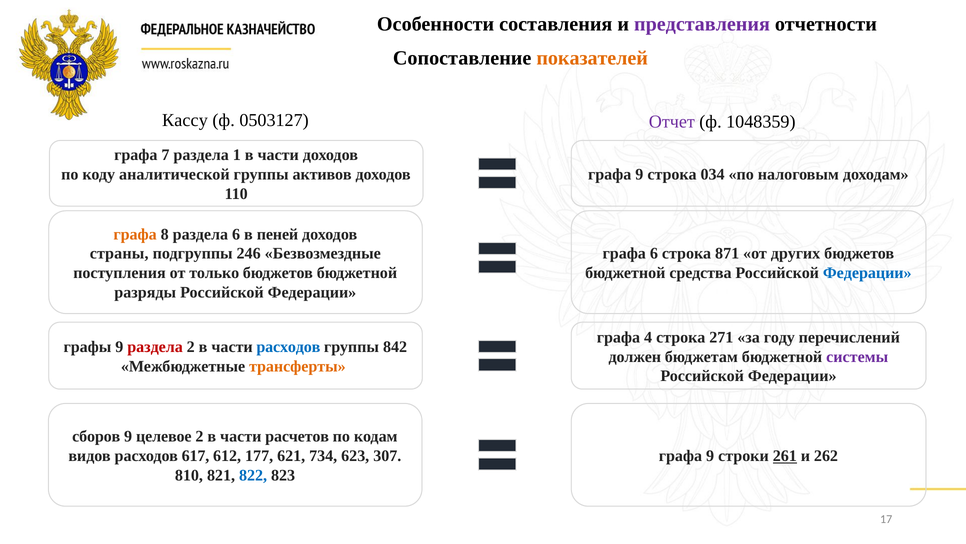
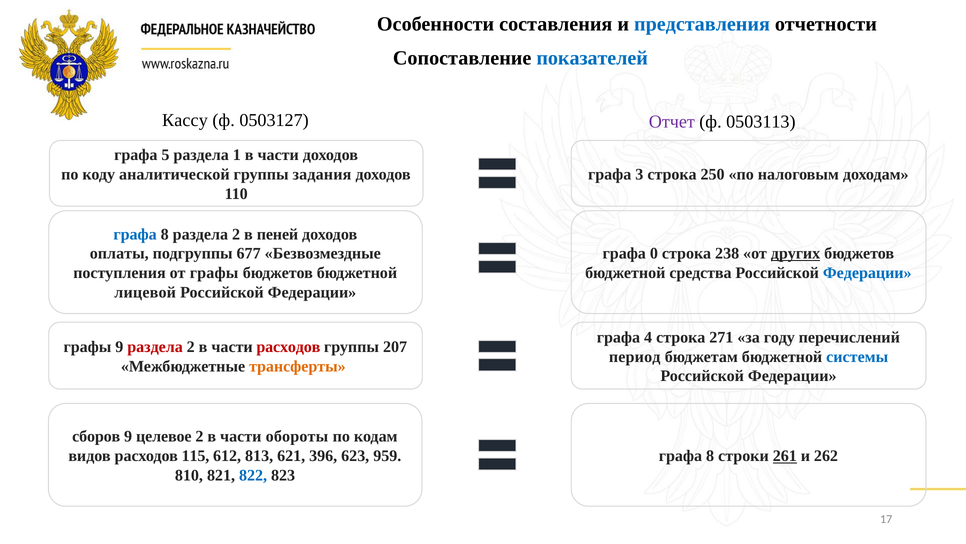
представления colour: purple -> blue
показателей colour: orange -> blue
1048359: 1048359 -> 0503113
7: 7 -> 5
активов: активов -> задания
9 at (639, 174): 9 -> 3
034: 034 -> 250
графа at (135, 234) colour: orange -> blue
8 раздела 6: 6 -> 2
страны: страны -> оплаты
246: 246 -> 677
графа 6: 6 -> 0
871: 871 -> 238
других underline: none -> present
от только: только -> графы
разряды: разряды -> лицевой
расходов at (288, 347) colour: blue -> red
842: 842 -> 207
должен: должен -> период
системы colour: purple -> blue
расчетов: расчетов -> обороты
617: 617 -> 115
177: 177 -> 813
734: 734 -> 396
307: 307 -> 959
9 at (710, 455): 9 -> 8
